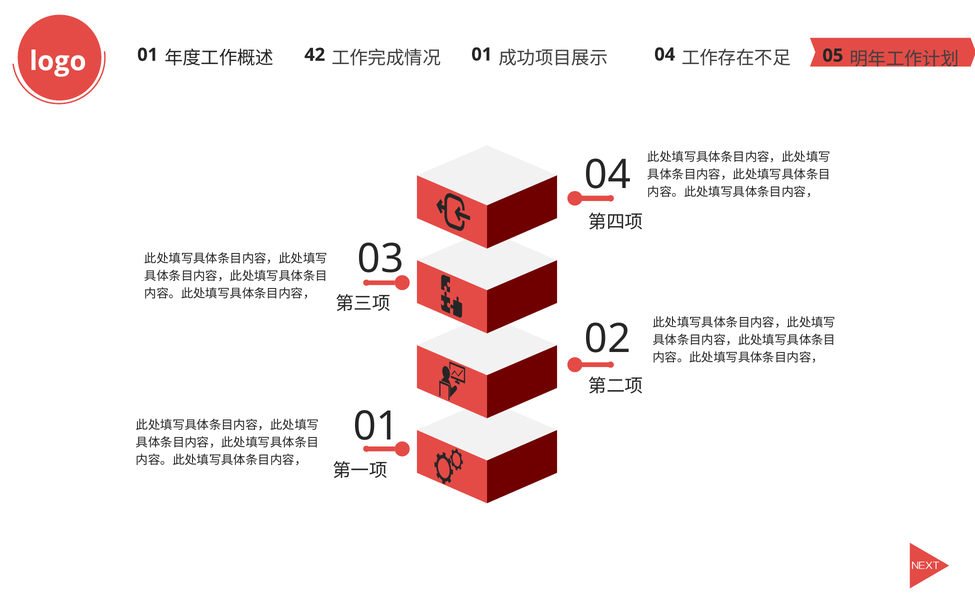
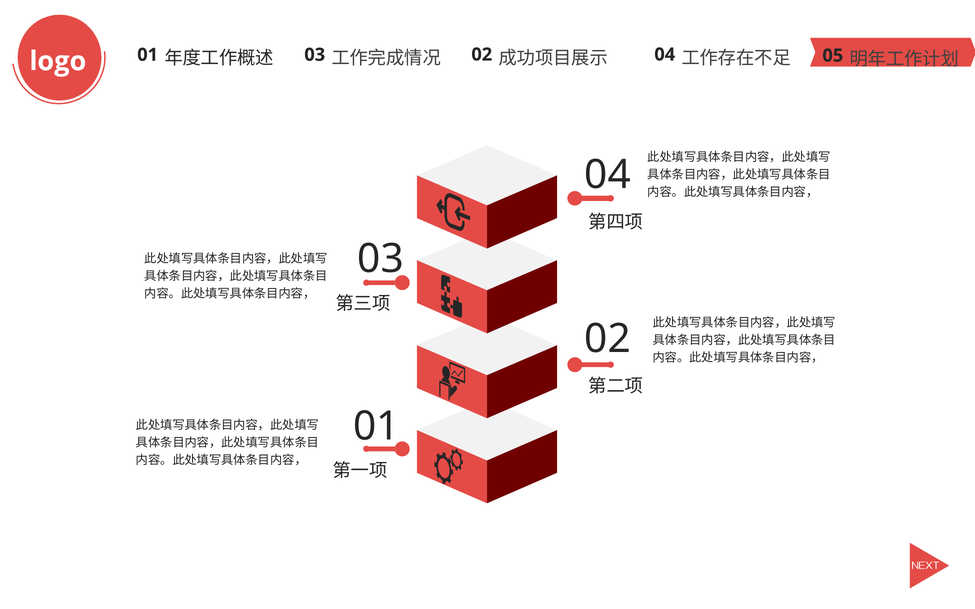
42 at (315, 55): 42 -> 03
01 at (482, 55): 01 -> 02
